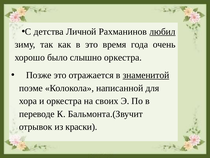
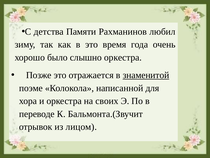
Личной: Личной -> Памяти
любил underline: present -> none
краски: краски -> лицом
